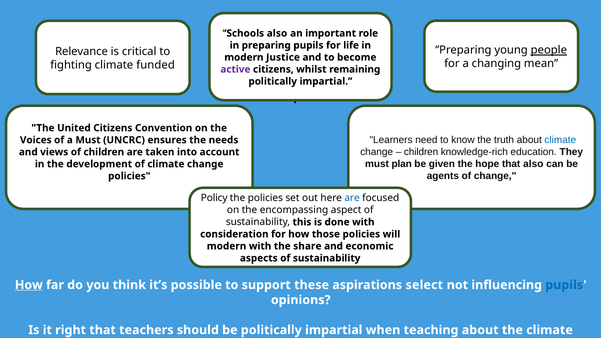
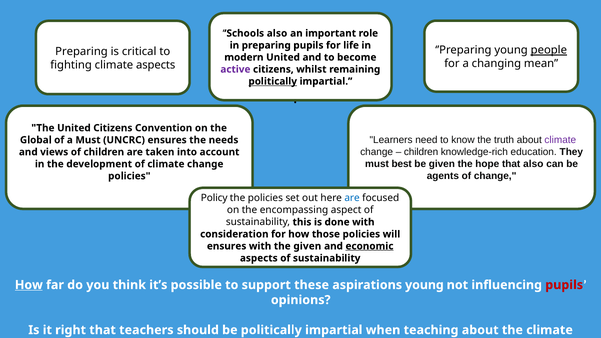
Relevance at (82, 52): Relevance -> Preparing
modern Justice: Justice -> United
climate funded: funded -> aspects
politically at (273, 81) underline: none -> present
climate at (560, 140) colour: blue -> purple
Voices: Voices -> Global
plan: plan -> best
modern at (227, 246): modern -> ensures
the share: share -> given
economic underline: none -> present
aspirations select: select -> young
pupils at (564, 285) colour: blue -> red
